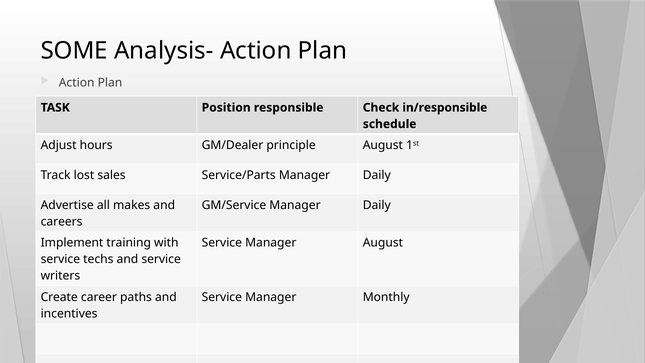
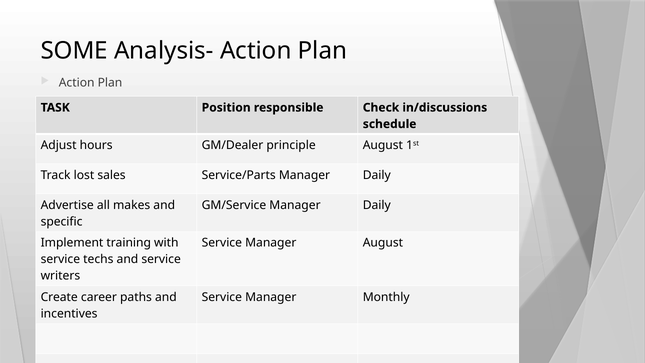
in/responsible: in/responsible -> in/discussions
careers: careers -> specific
